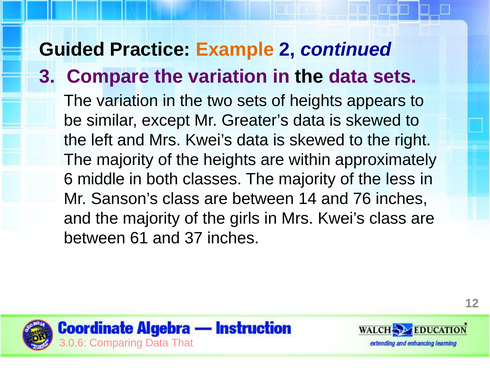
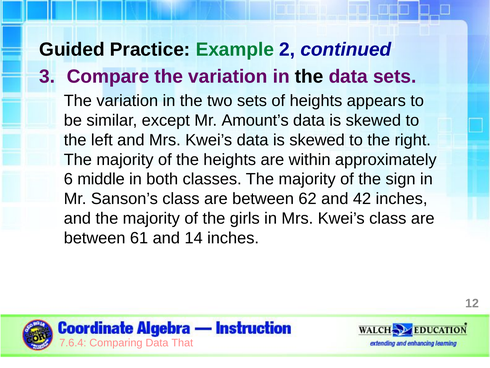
Example colour: orange -> green
Greater’s: Greater’s -> Amount’s
less: less -> sign
14: 14 -> 62
76: 76 -> 42
37: 37 -> 14
3.0.6: 3.0.6 -> 7.6.4
